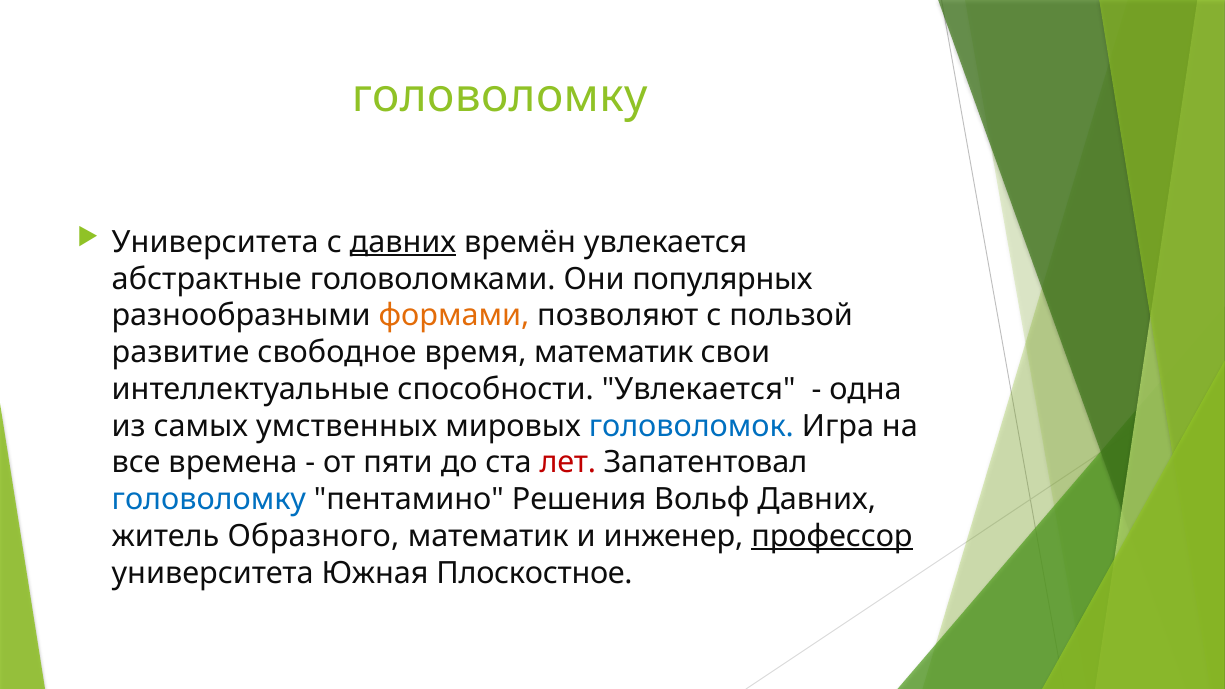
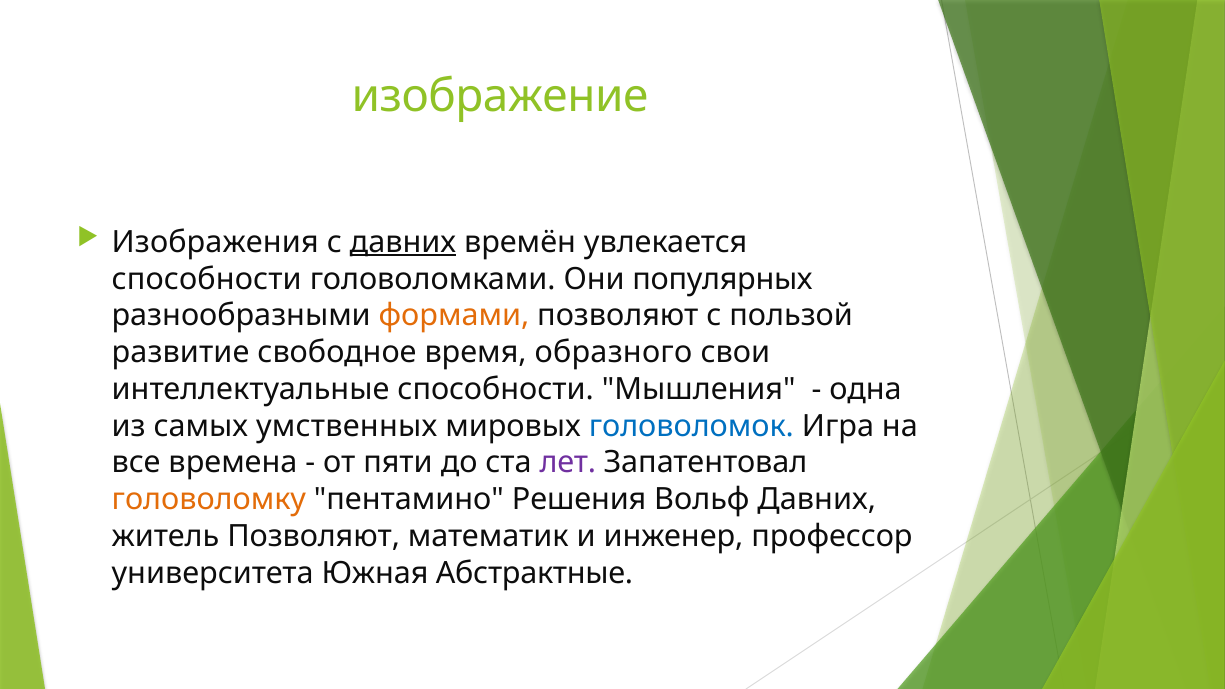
головоломку at (500, 97): головоломку -> изображение
Университета at (215, 242): Университета -> Изображения
абстрактные at (207, 279): абстрактные -> способности
время математик: математик -> образного
способности Увлекается: Увлекается -> Мышления
лет colour: red -> purple
головоломку at (209, 499) colour: blue -> orange
житель Образного: Образного -> Позволяют
профессор underline: present -> none
Плоскостное: Плоскостное -> Абстрактные
